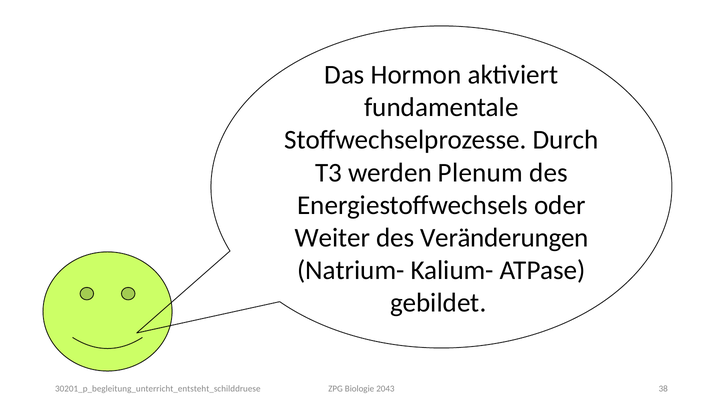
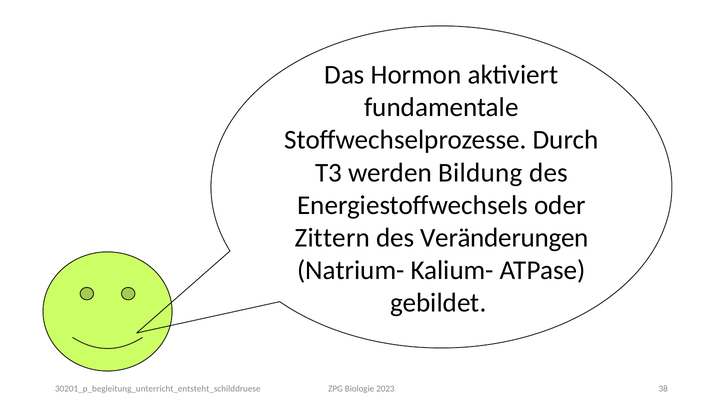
Plenum: Plenum -> Bildung
Weiter: Weiter -> Zittern
2043: 2043 -> 2023
